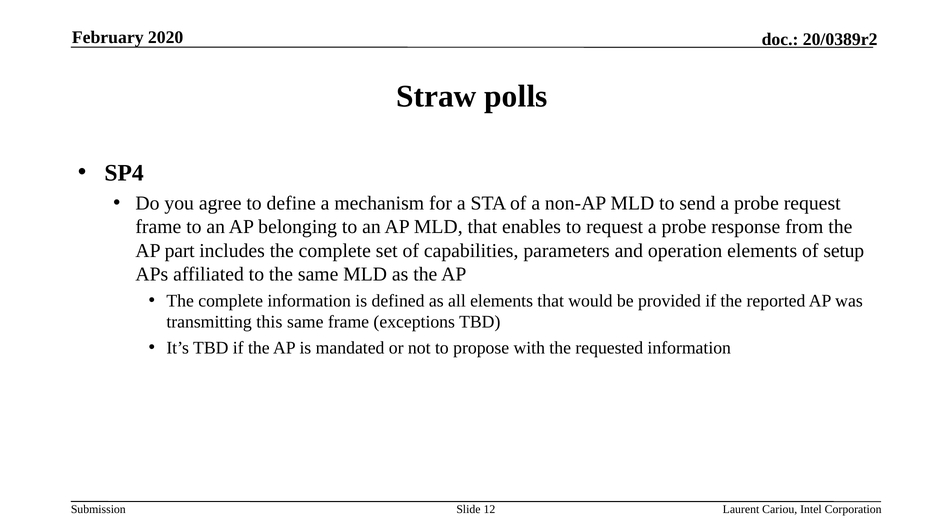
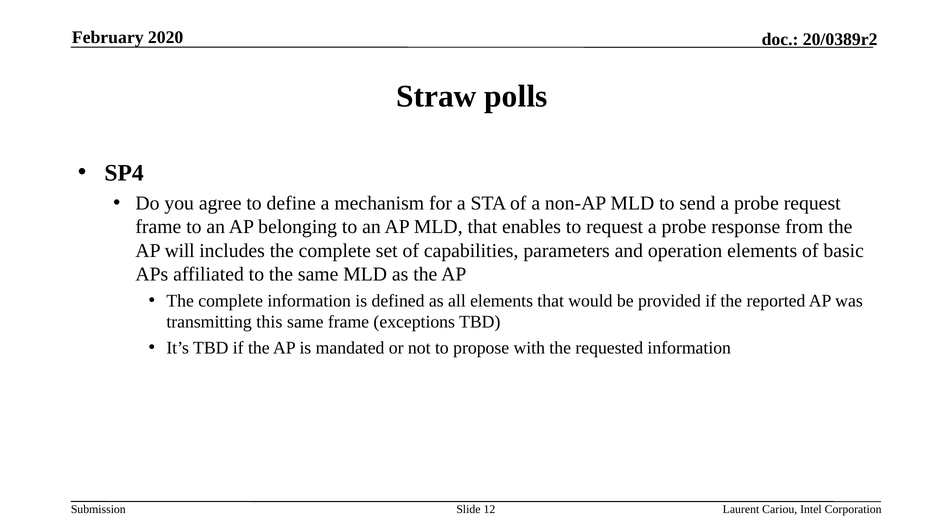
part: part -> will
setup: setup -> basic
